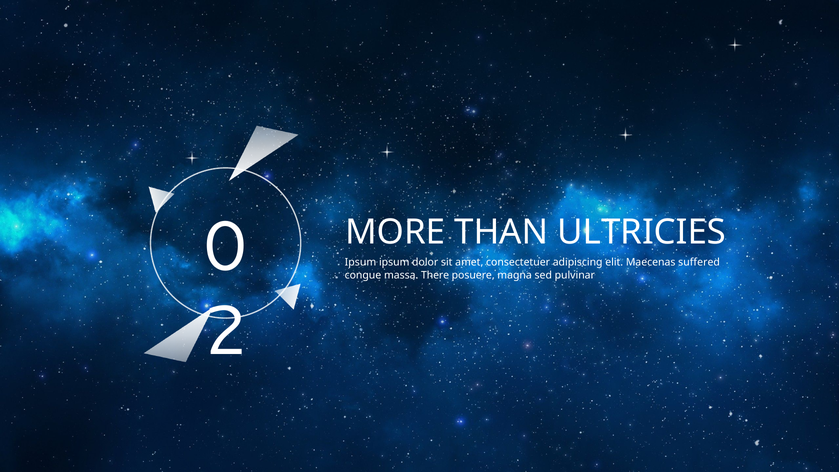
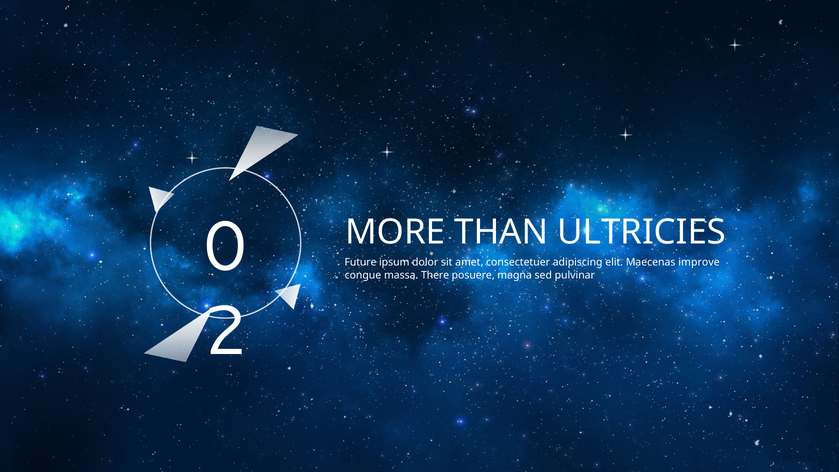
Ipsum at (360, 262): Ipsum -> Future
suffered: suffered -> improve
